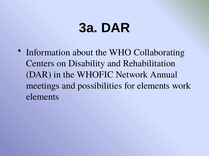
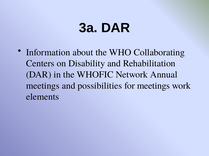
for elements: elements -> meetings
